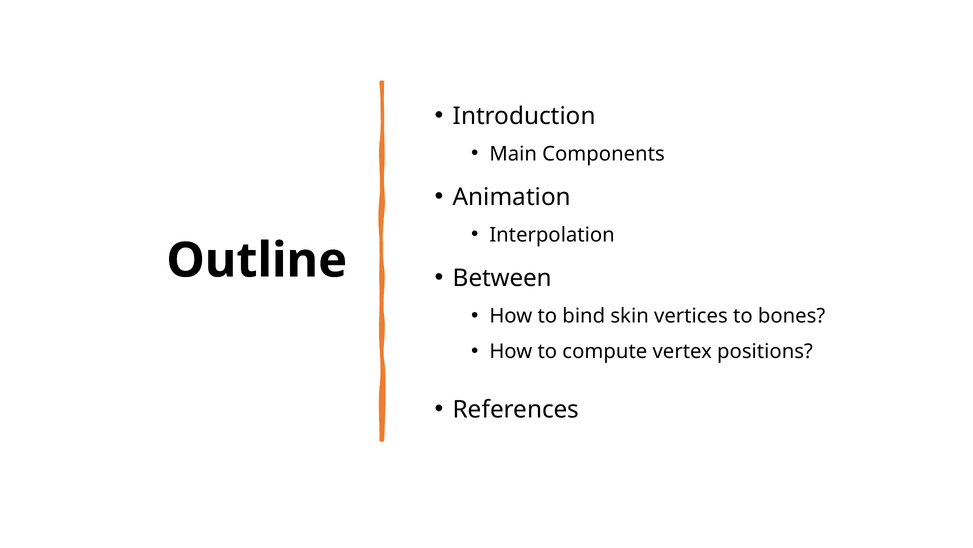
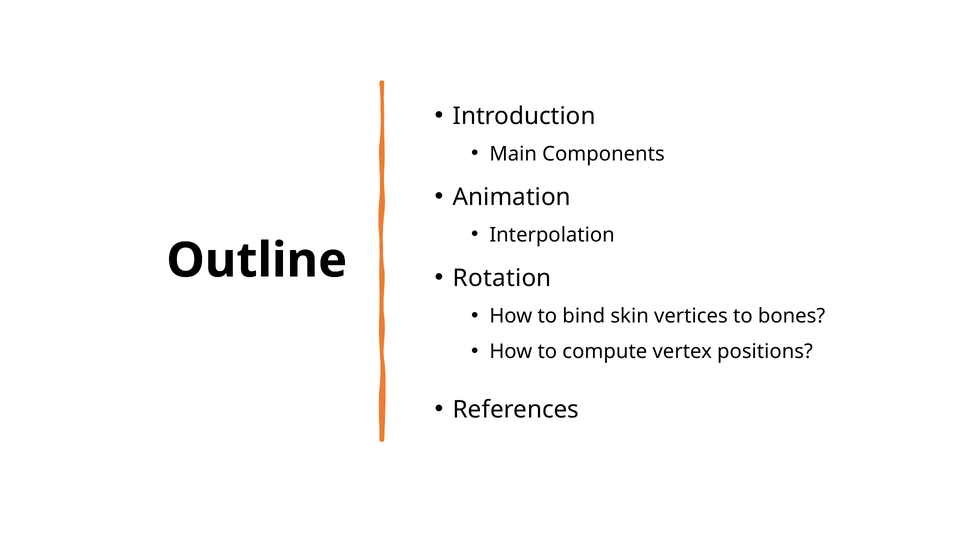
Between: Between -> Rotation
